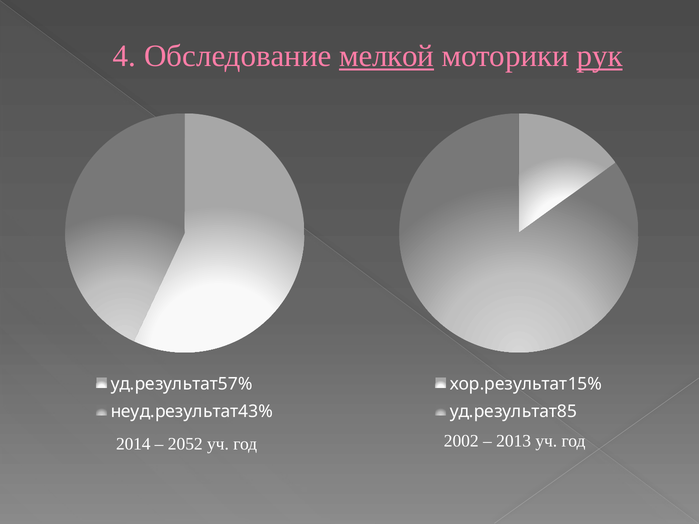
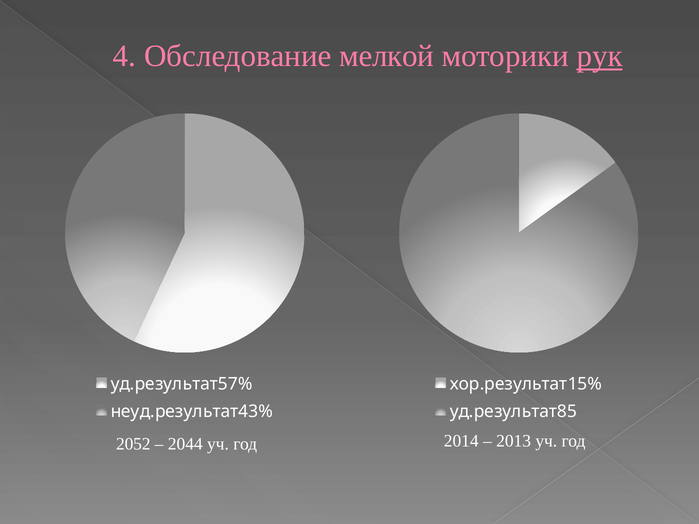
мелкой underline: present -> none
2014: 2014 -> 2052
2052: 2052 -> 2044
2002: 2002 -> 2014
